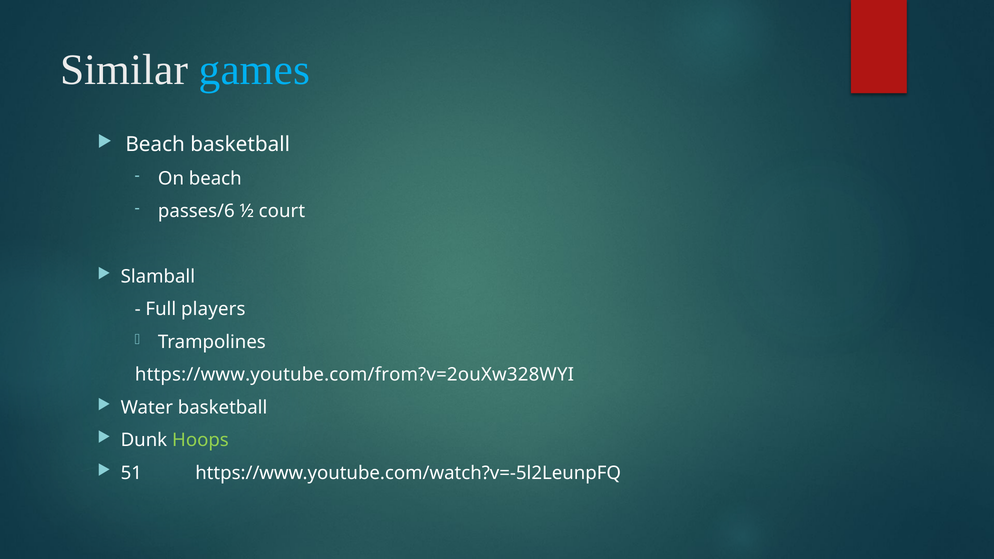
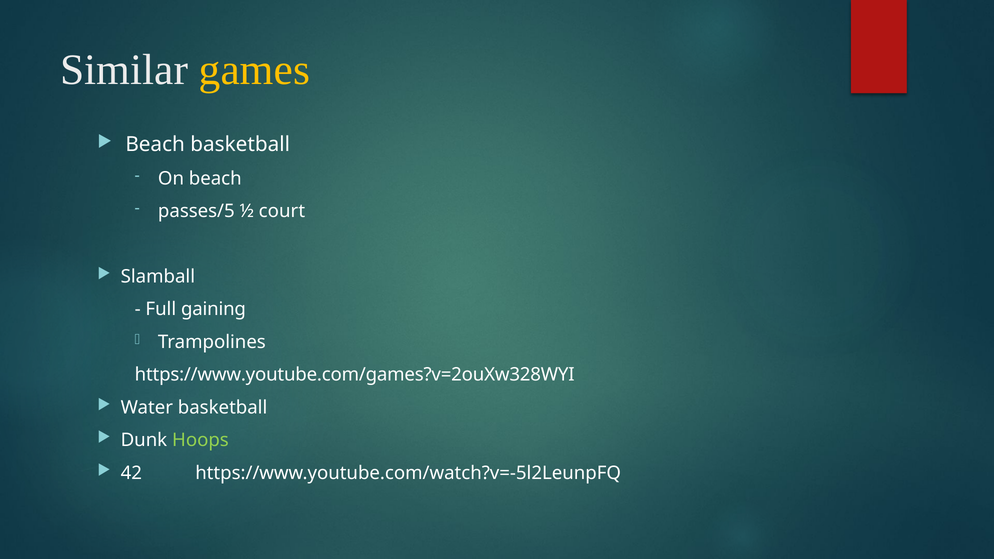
games colour: light blue -> yellow
passes/6: passes/6 -> passes/5
players: players -> gaining
https://www.youtube.com/from?v=2ouXw328WYI: https://www.youtube.com/from?v=2ouXw328WYI -> https://www.youtube.com/games?v=2ouXw328WYI
51: 51 -> 42
